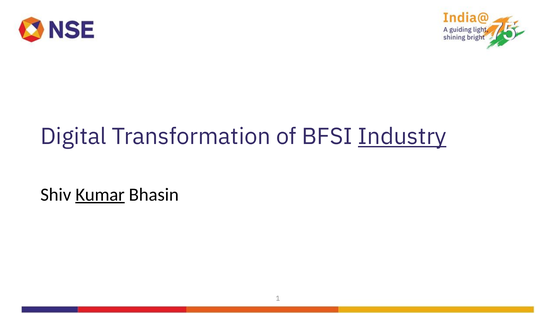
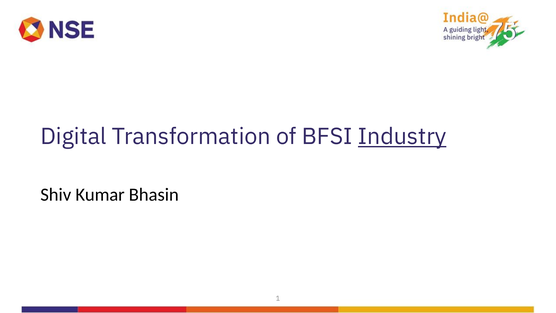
Kumar underline: present -> none
